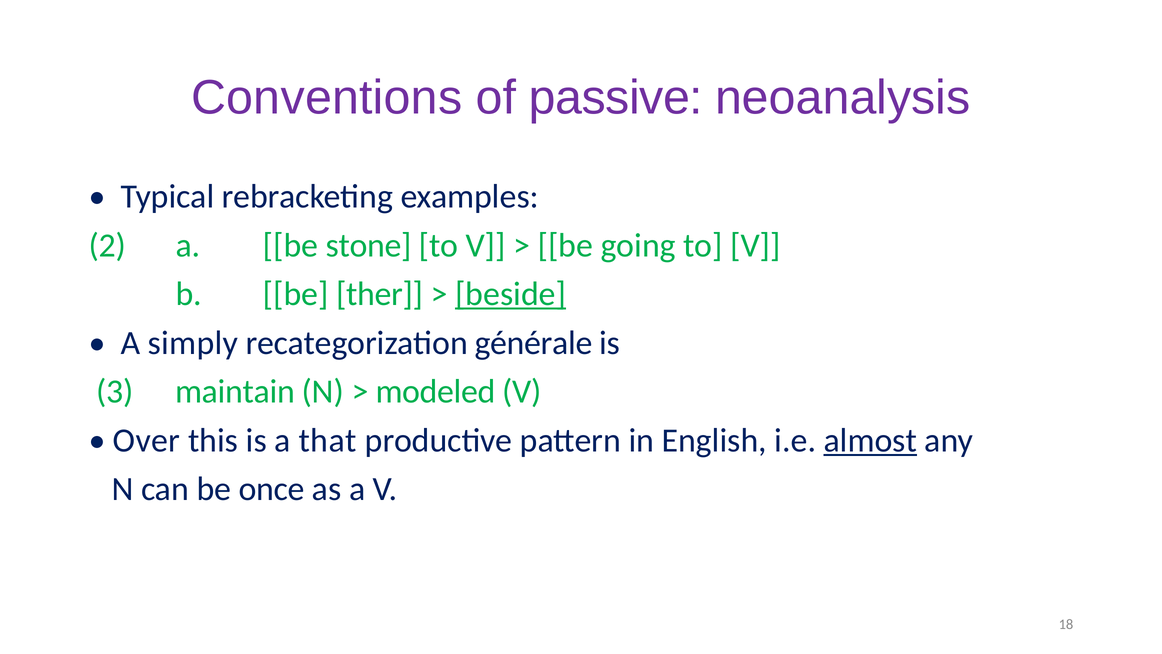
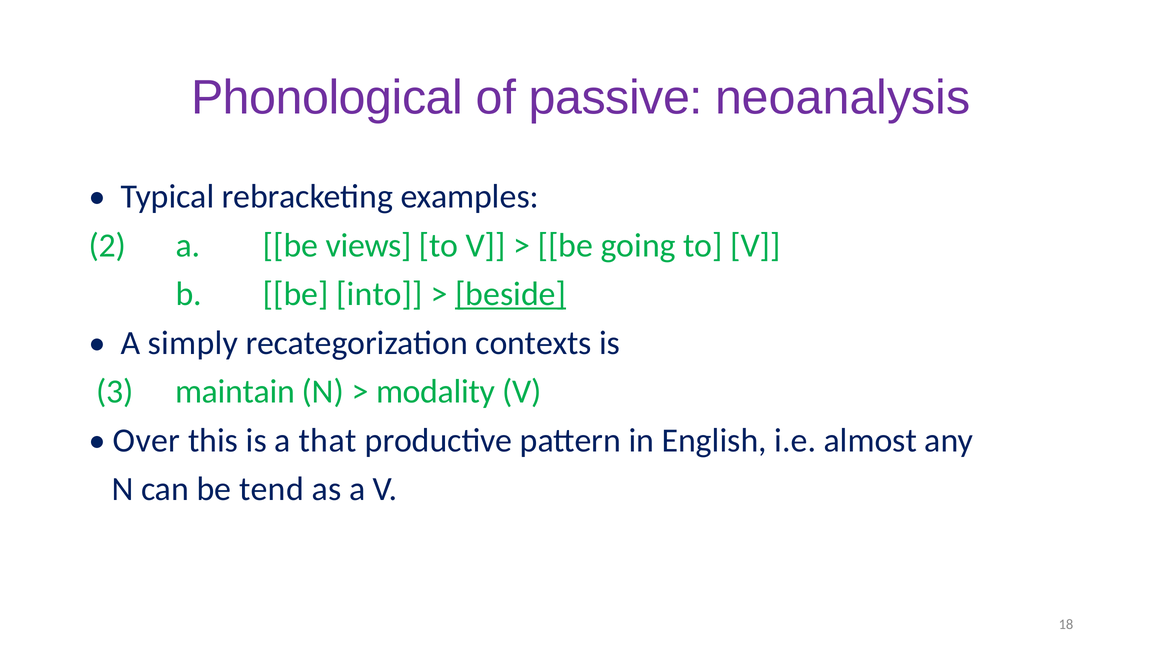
Conventions: Conventions -> Phonological
stone: stone -> views
ther: ther -> into
générale: générale -> contexts
modeled: modeled -> modality
almost underline: present -> none
once: once -> tend
